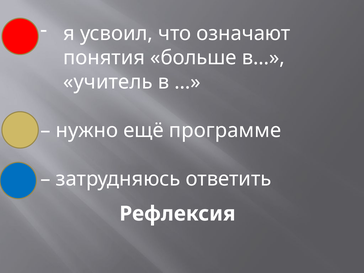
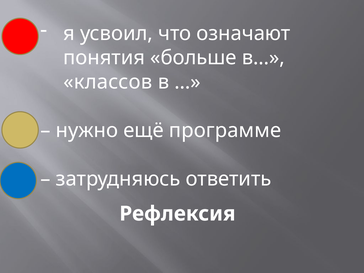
учитель: учитель -> классов
